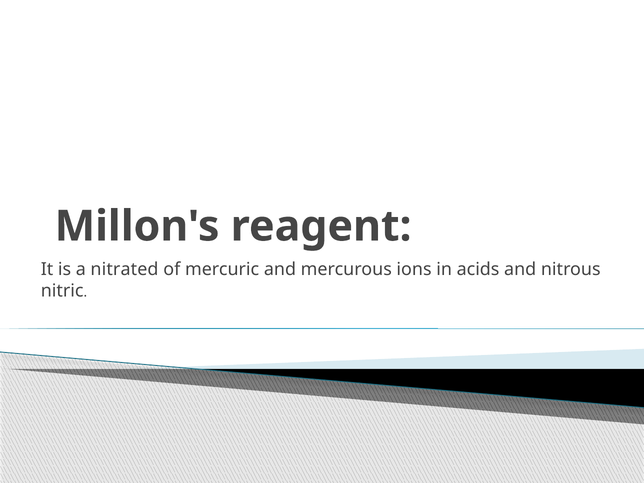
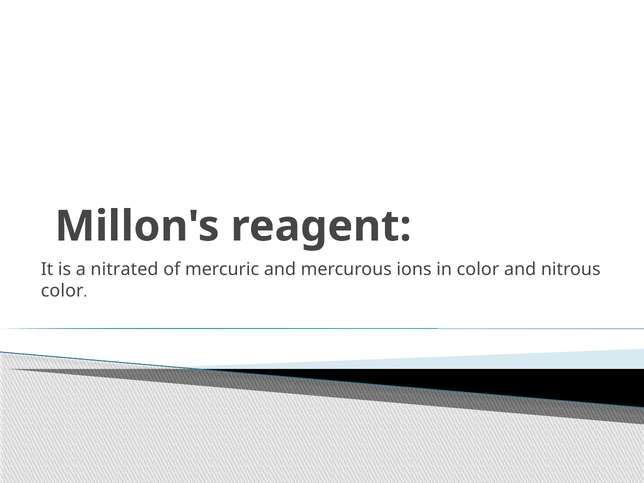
in acids: acids -> color
nitric at (62, 291): nitric -> color
